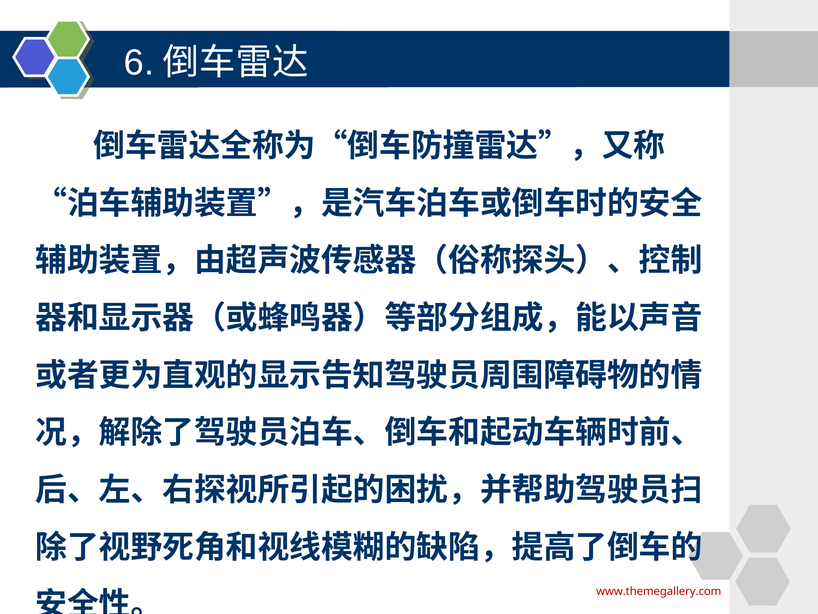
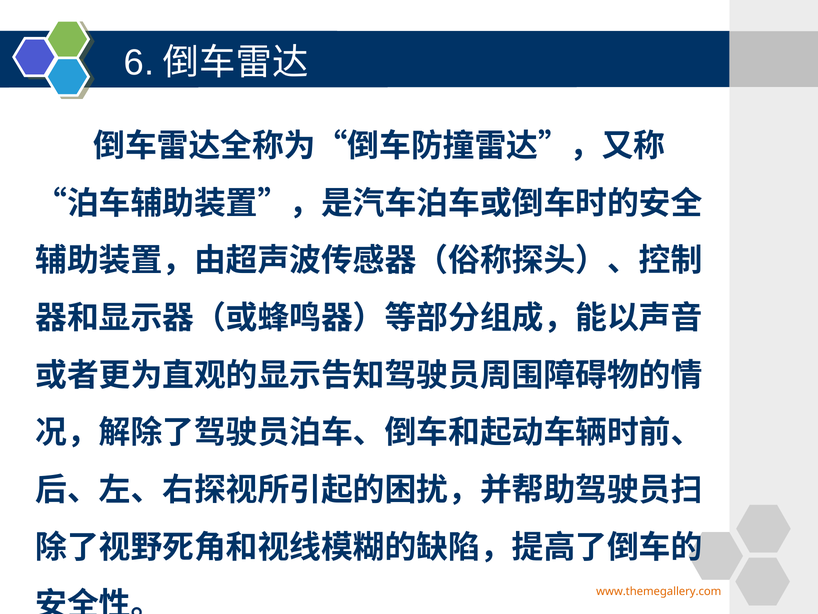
www.themegallery.com colour: red -> orange
